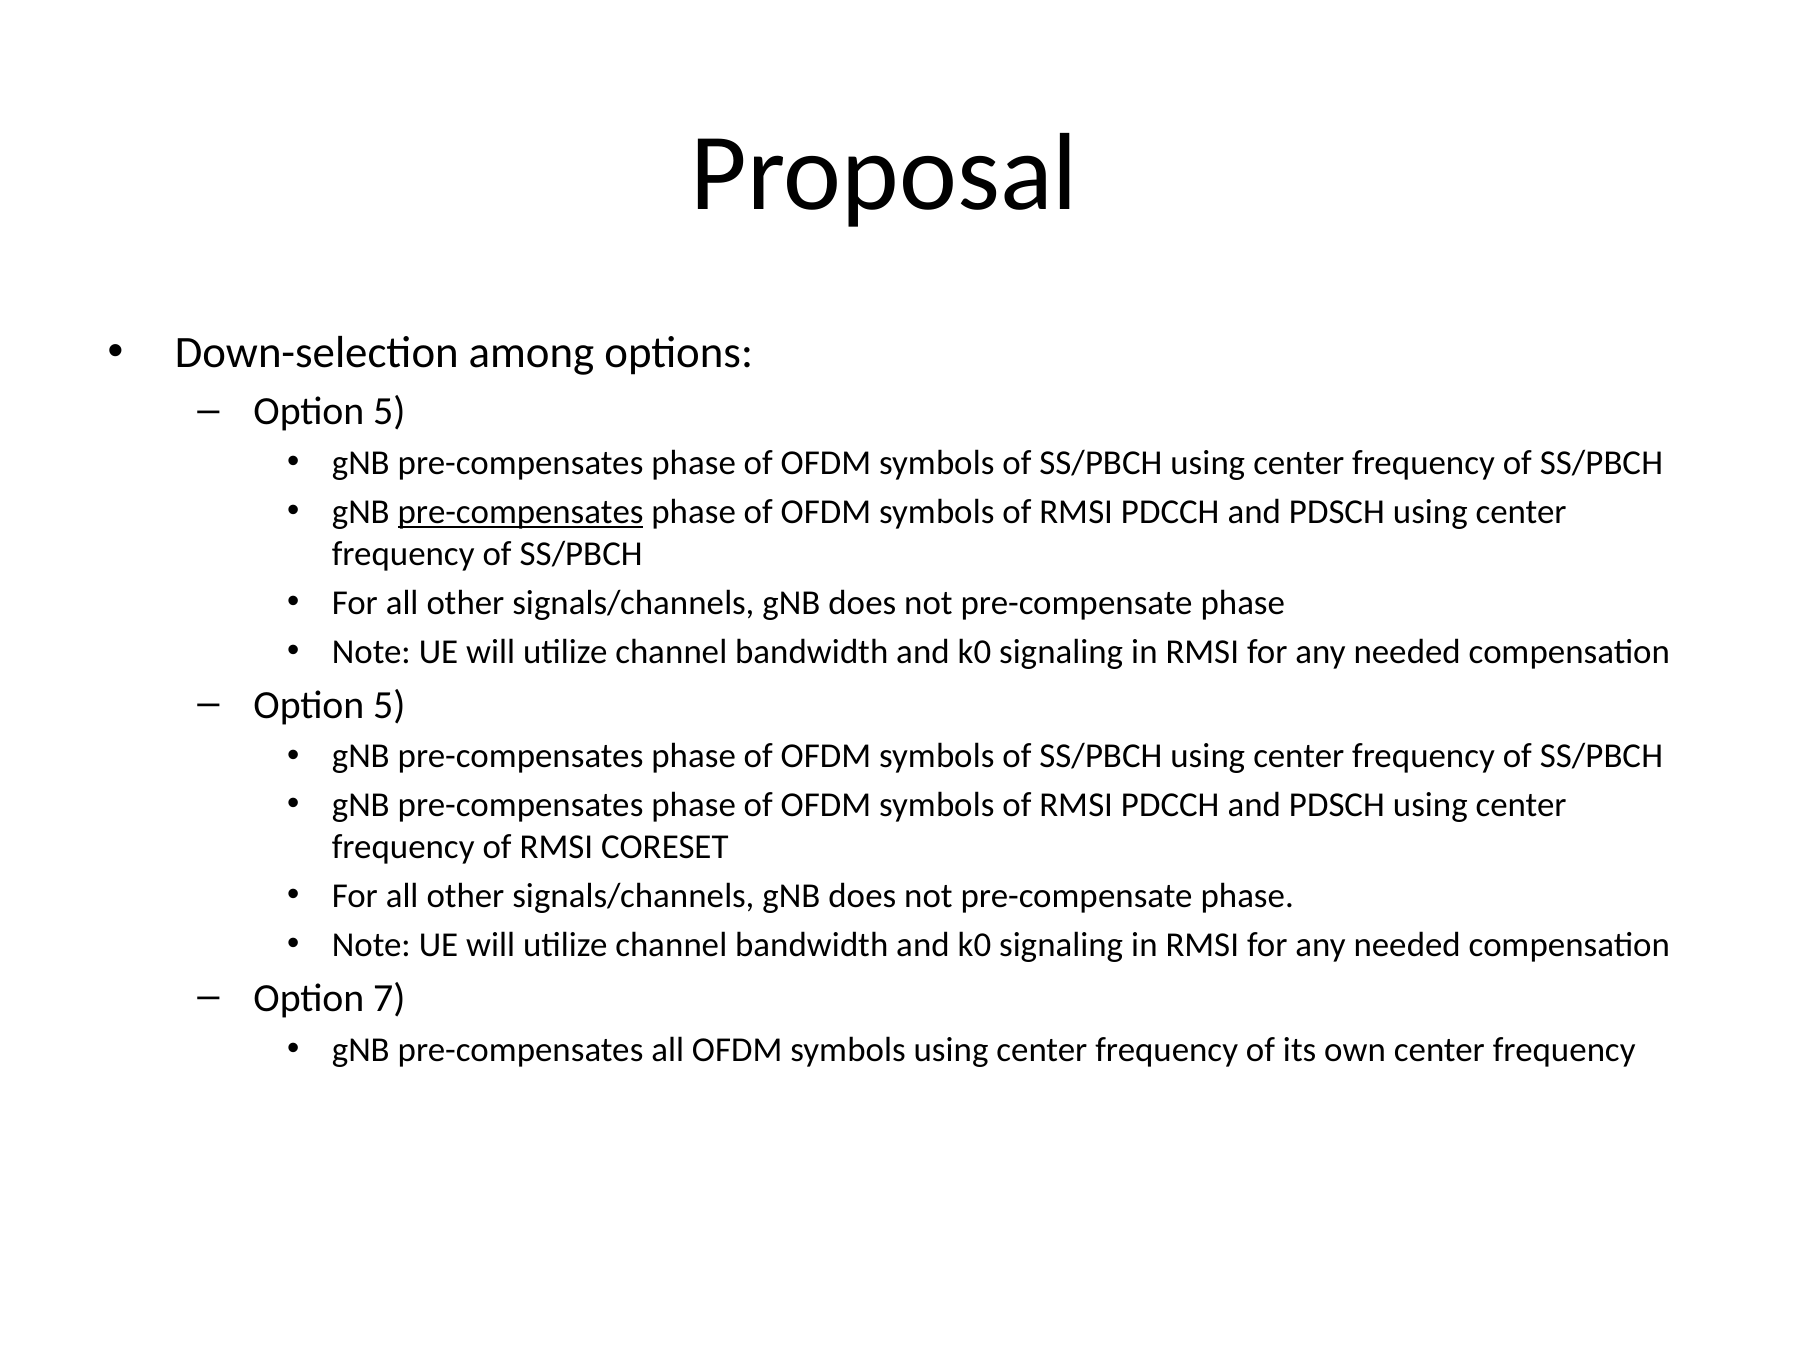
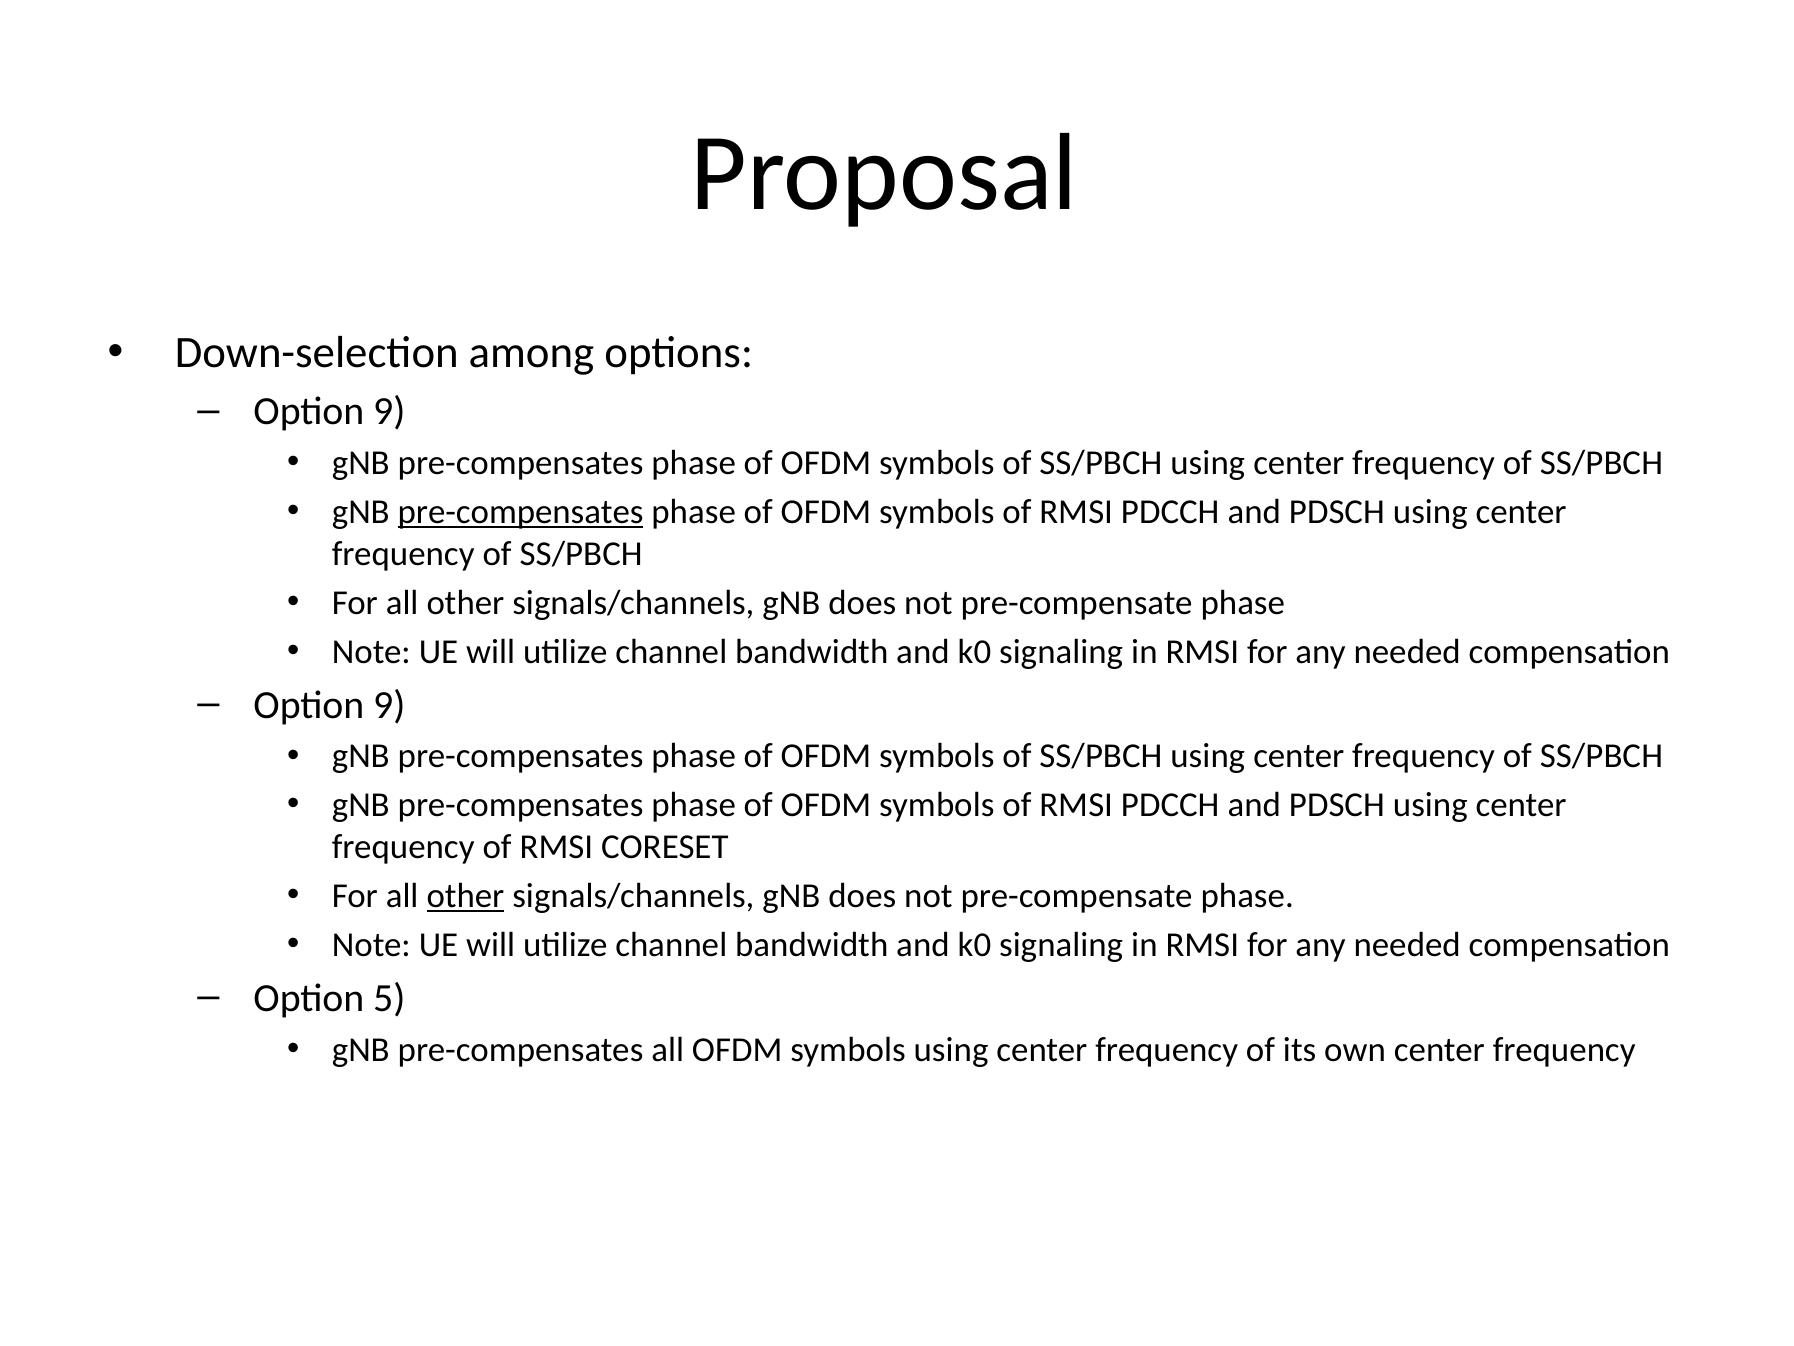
5 at (389, 411): 5 -> 9
5 at (389, 705): 5 -> 9
other at (465, 896) underline: none -> present
7: 7 -> 5
